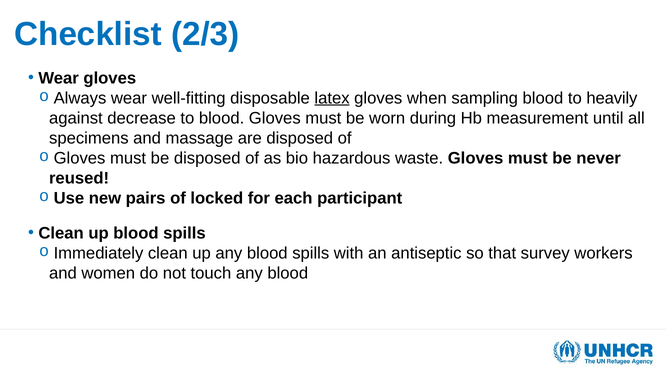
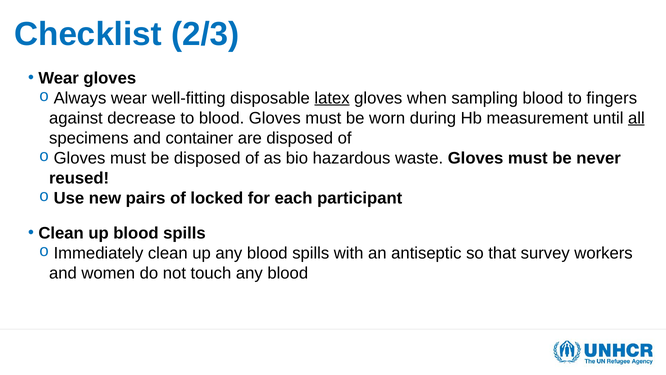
heavily: heavily -> fingers
all underline: none -> present
massage: massage -> container
